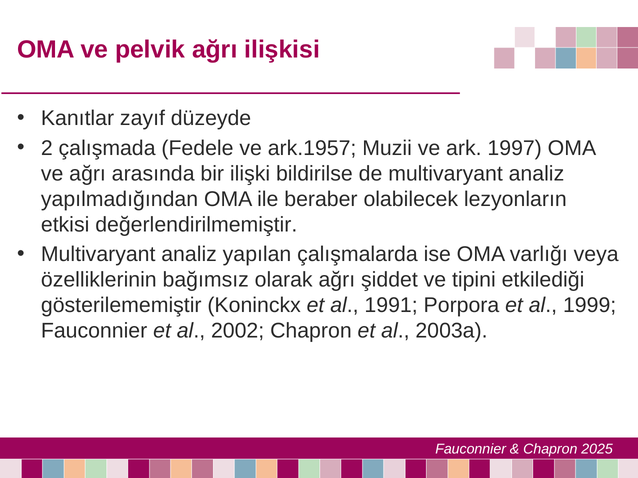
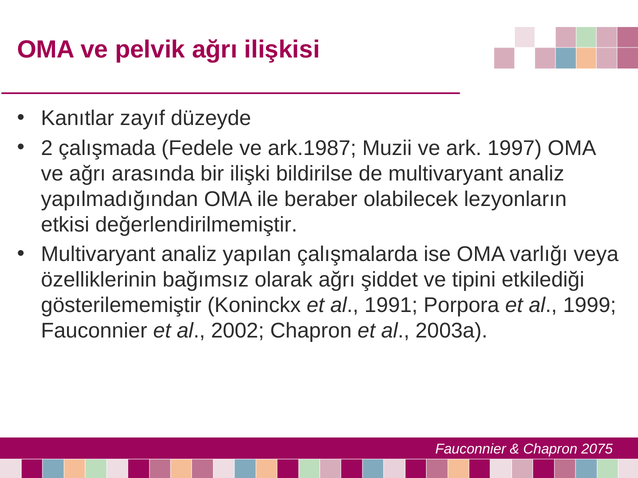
ark.1957: ark.1957 -> ark.1987
2025: 2025 -> 2075
